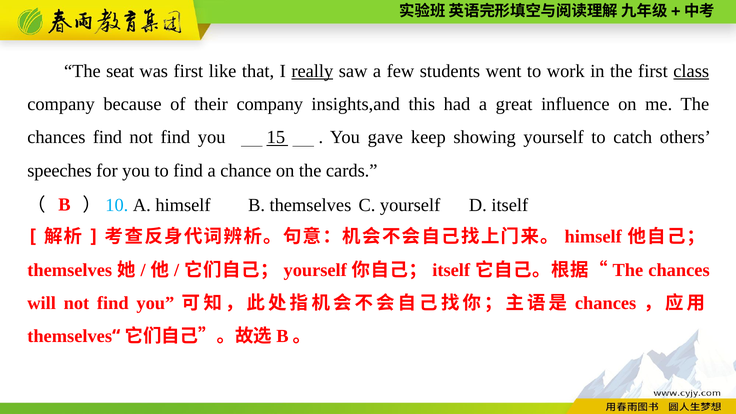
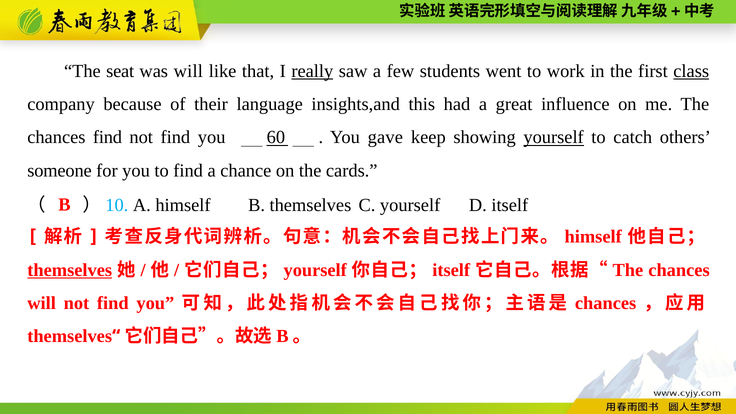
was first: first -> will
their company: company -> language
15: 15 -> 60
yourself at (554, 137) underline: none -> present
speeches: speeches -> someone
themselves at (70, 270) underline: none -> present
